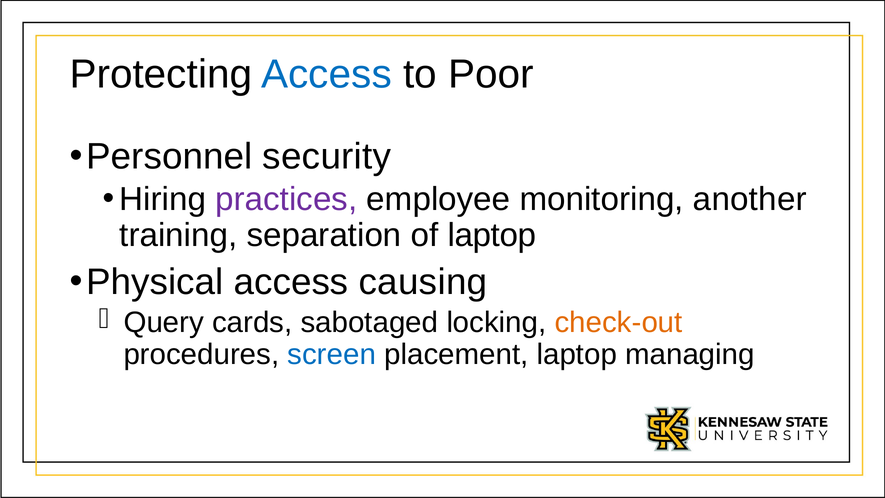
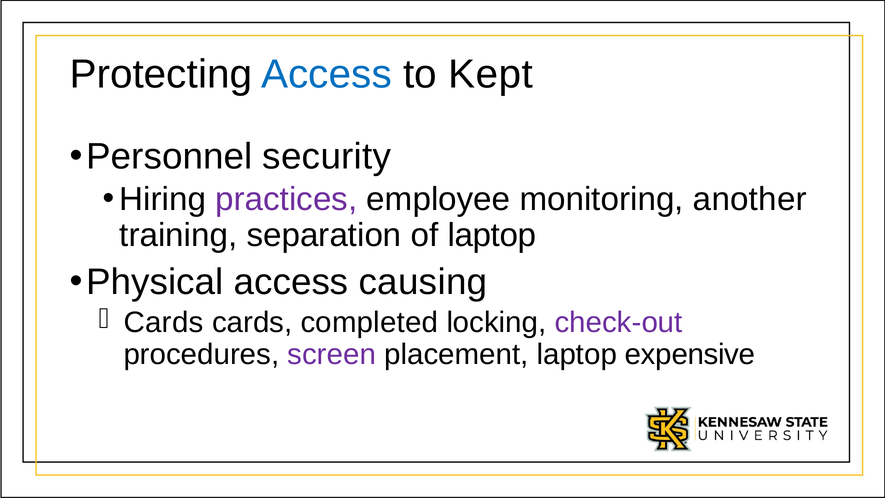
Poor: Poor -> Kept
Query at (164, 323): Query -> Cards
sabotaged: sabotaged -> completed
check-out colour: orange -> purple
screen colour: blue -> purple
managing: managing -> expensive
